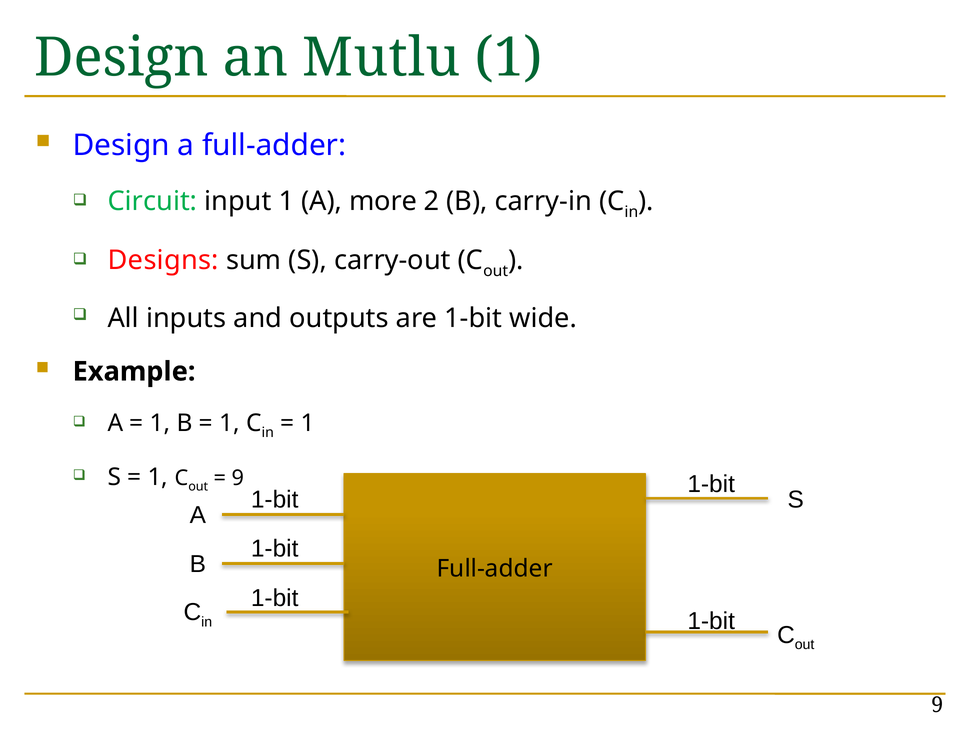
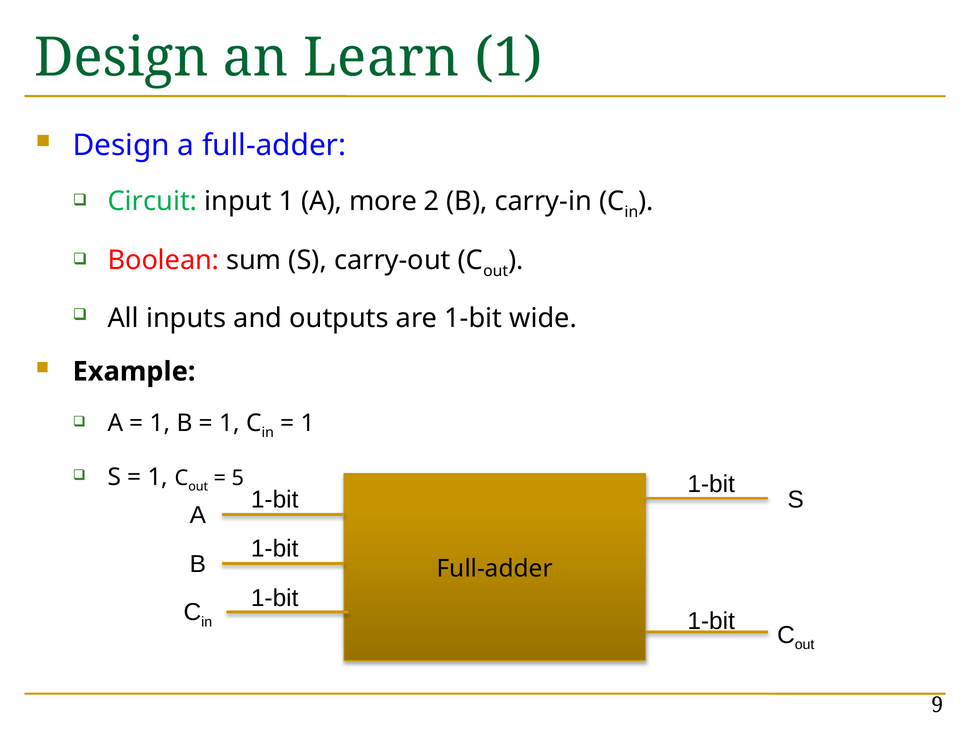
Mutlu: Mutlu -> Learn
Designs: Designs -> Boolean
9 at (238, 478): 9 -> 5
